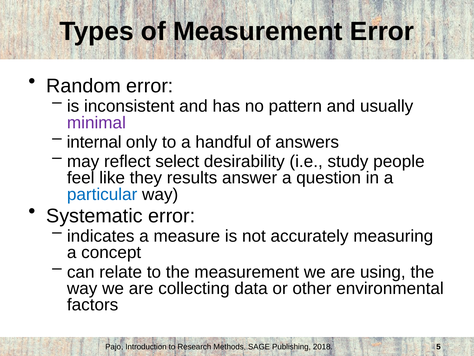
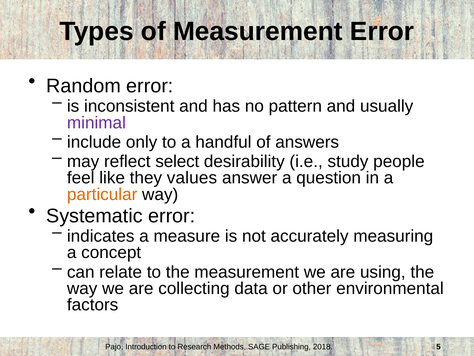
internal: internal -> include
results: results -> values
particular colour: blue -> orange
